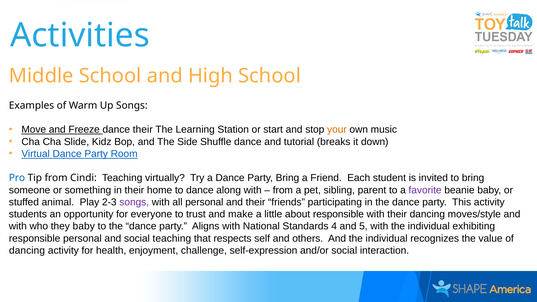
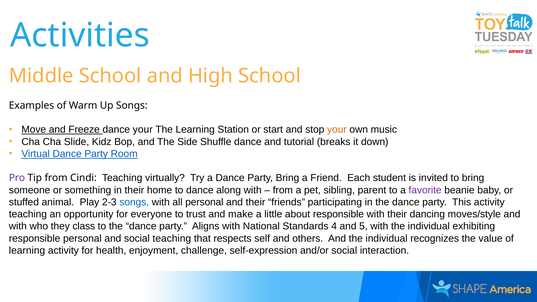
dance their: their -> your
Pro colour: blue -> purple
songs at (134, 202) colour: purple -> blue
students at (28, 214): students -> teaching
they baby: baby -> class
dancing at (27, 251): dancing -> learning
